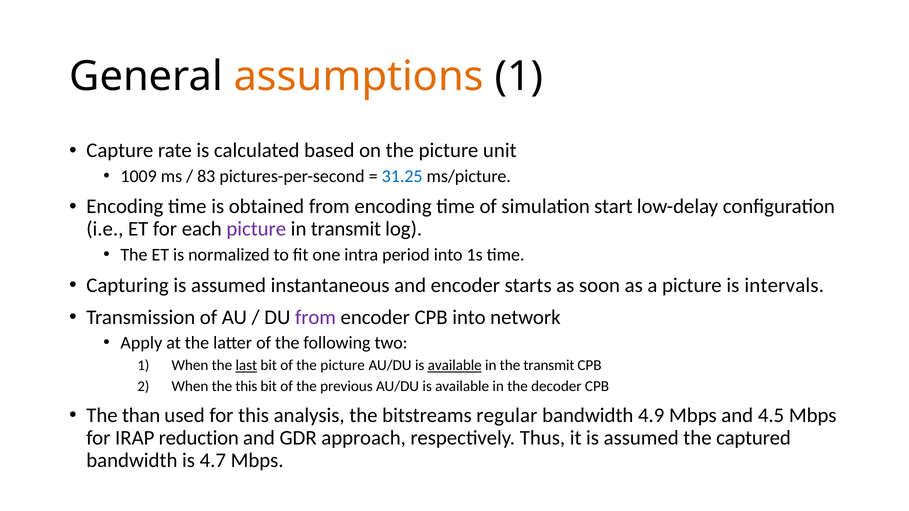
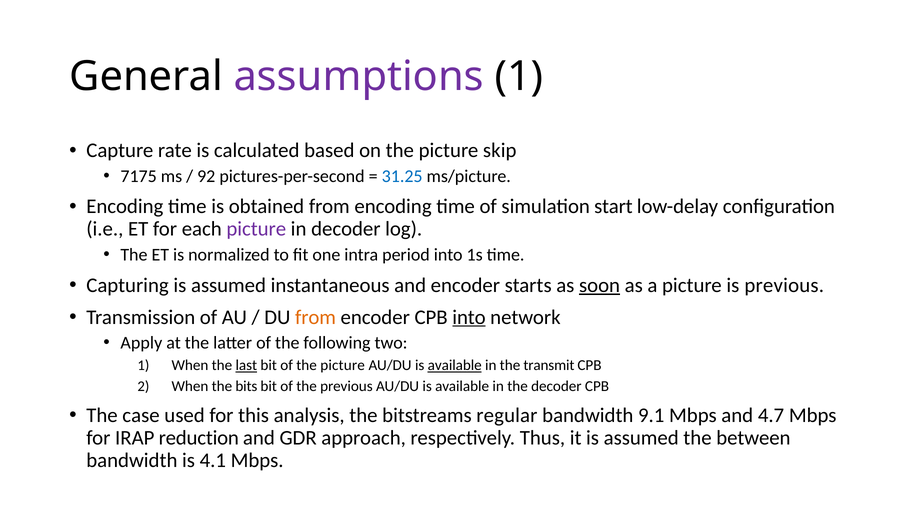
assumptions colour: orange -> purple
unit: unit -> skip
1009: 1009 -> 7175
83: 83 -> 92
in transmit: transmit -> decoder
soon underline: none -> present
is intervals: intervals -> previous
from at (315, 317) colour: purple -> orange
into at (469, 317) underline: none -> present
the this: this -> bits
than: than -> case
4.9: 4.9 -> 9.1
4.5: 4.5 -> 4.7
captured: captured -> between
4.7: 4.7 -> 4.1
